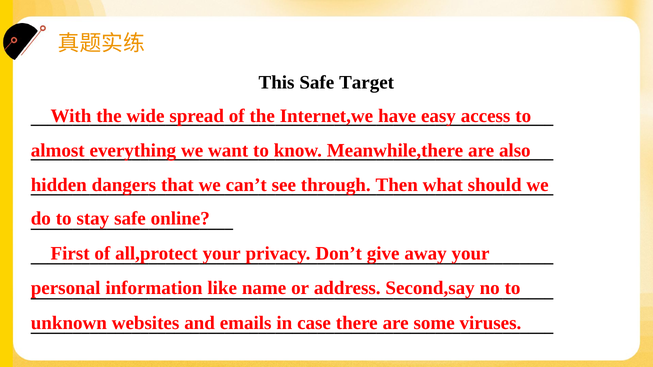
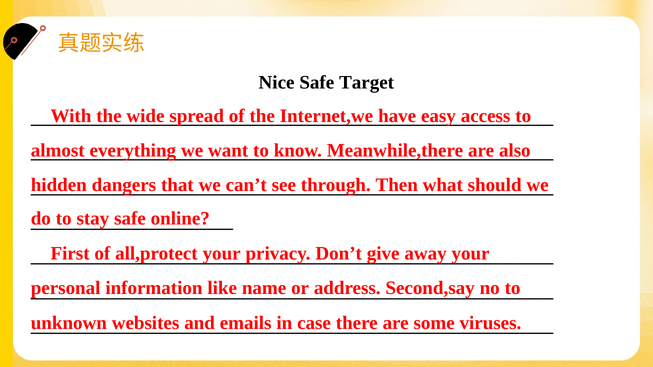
This: This -> Nice
